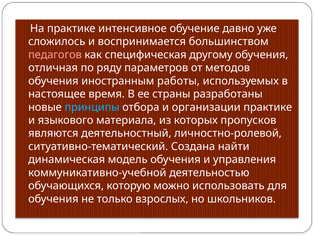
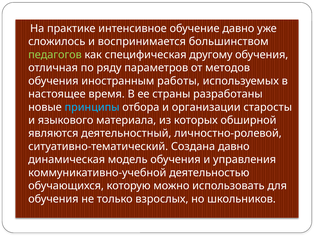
педагогов colour: pink -> light green
организации практике: практике -> старосты
пропусков: пропусков -> обширной
Создана найти: найти -> давно
